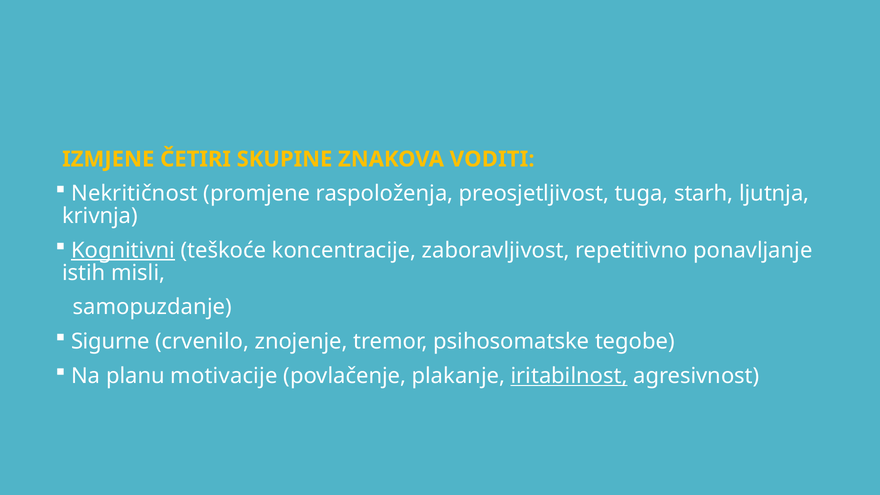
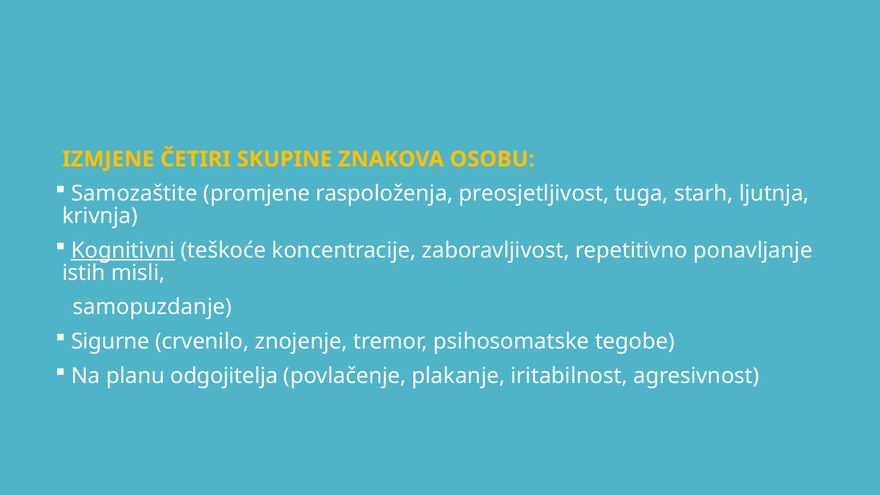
VODITI: VODITI -> OSOBU
Nekritičnost: Nekritičnost -> Samozaštite
motivacije: motivacije -> odgojitelja
iritabilnost underline: present -> none
